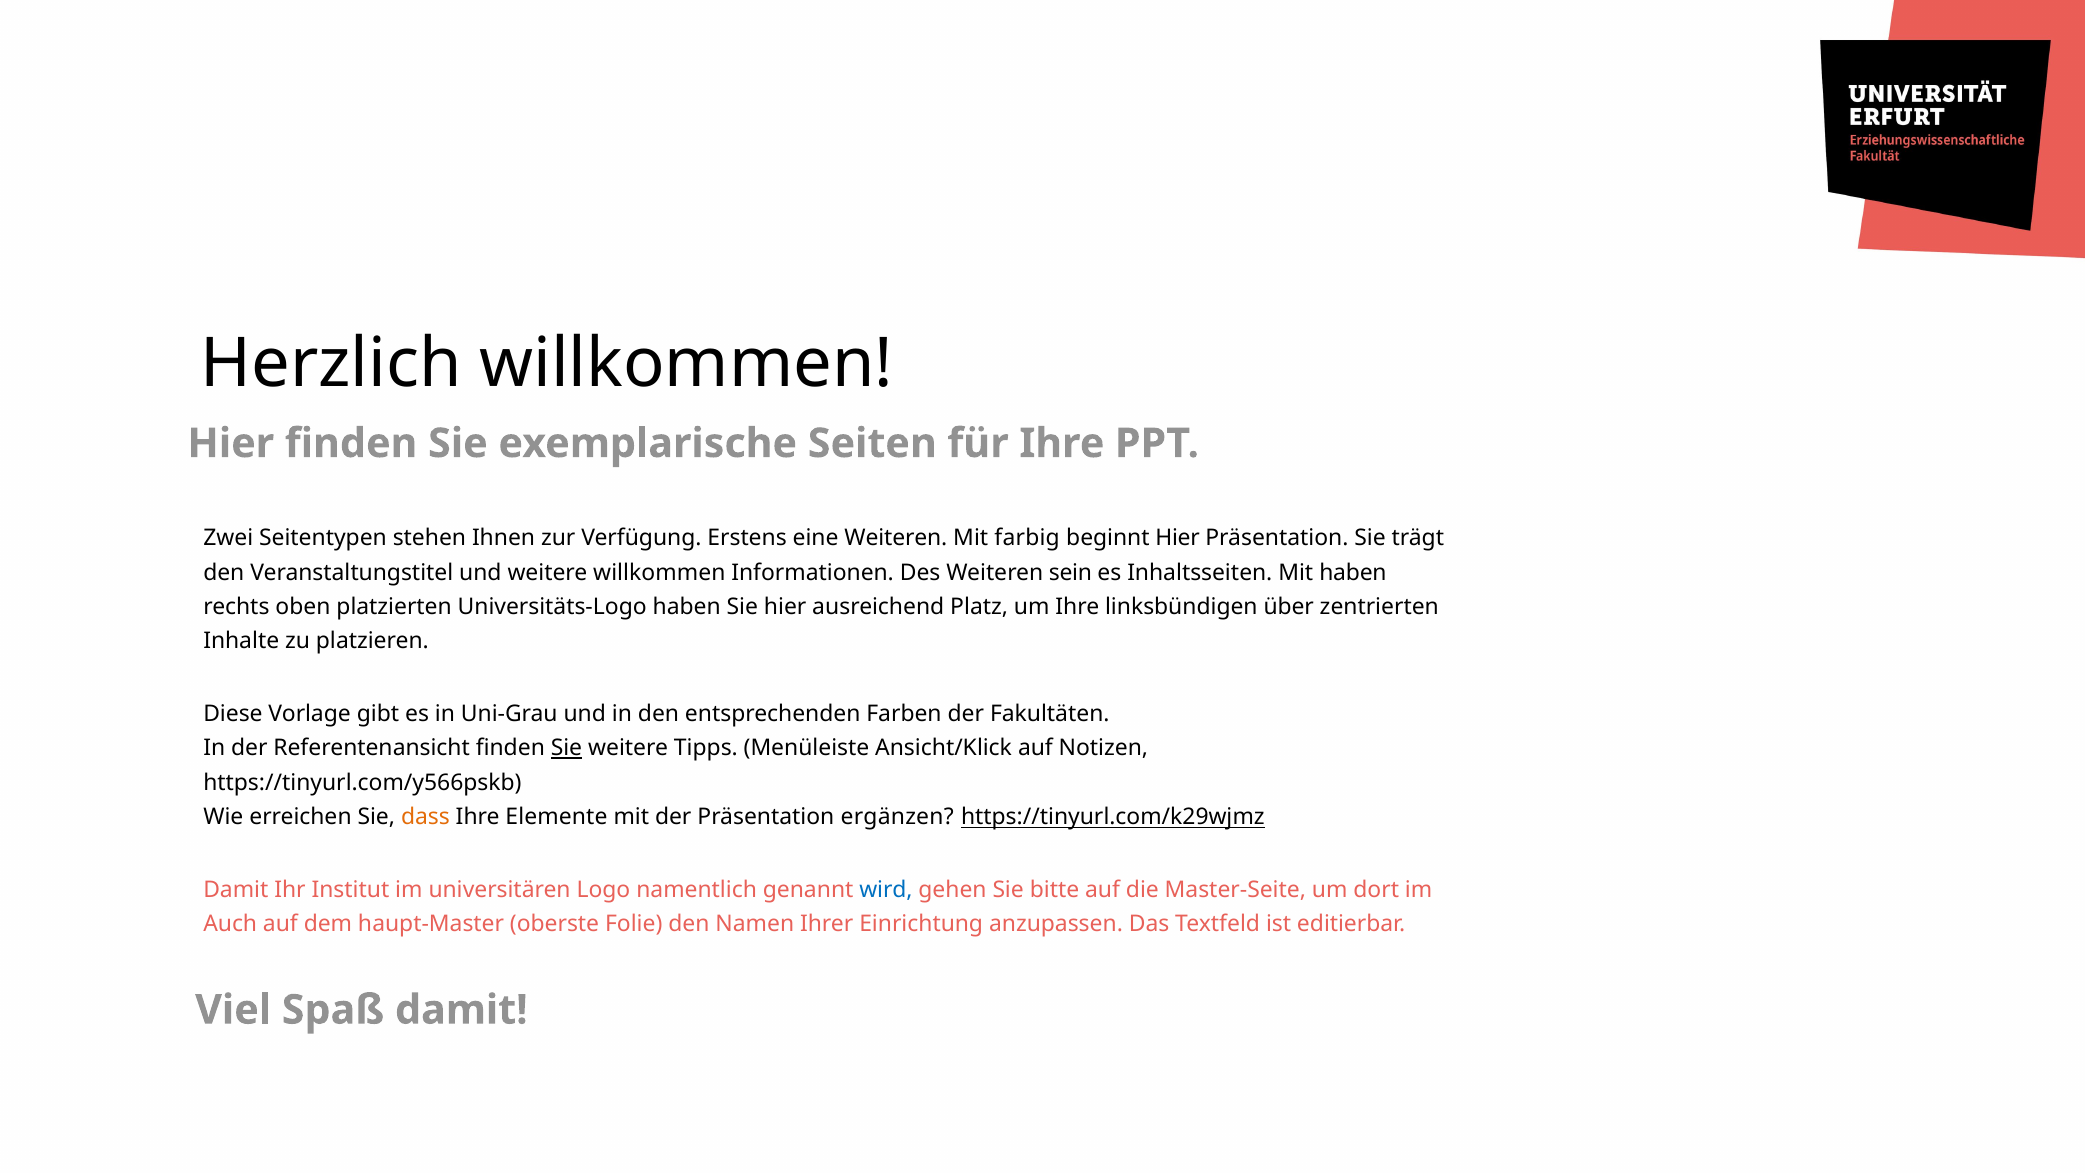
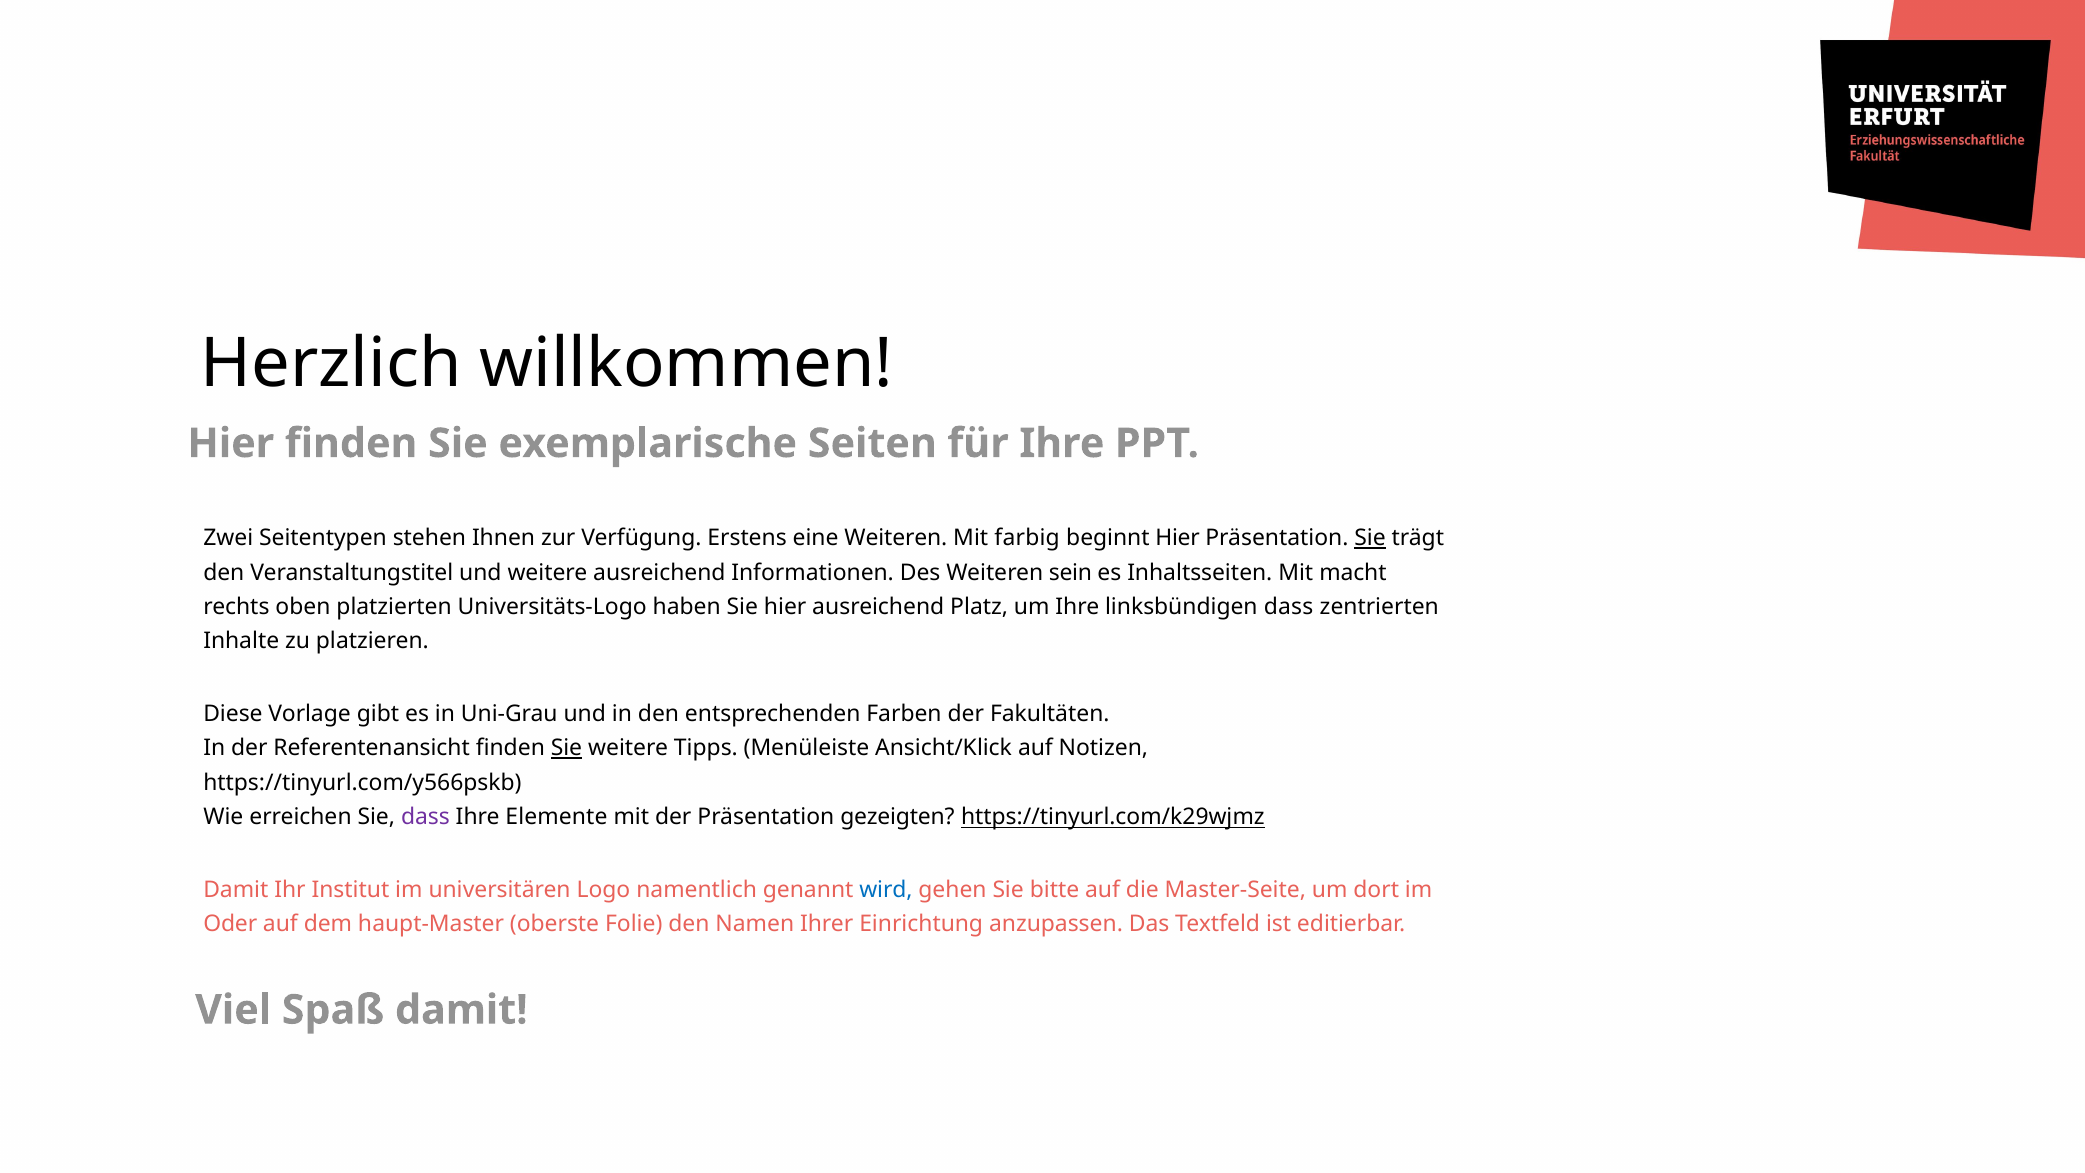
Sie at (1370, 538) underline: none -> present
weitere willkommen: willkommen -> ausreichend
Mit haben: haben -> macht
linksbündigen über: über -> dass
dass at (425, 817) colour: orange -> purple
ergänzen: ergänzen -> gezeigten
Auch: Auch -> Oder
